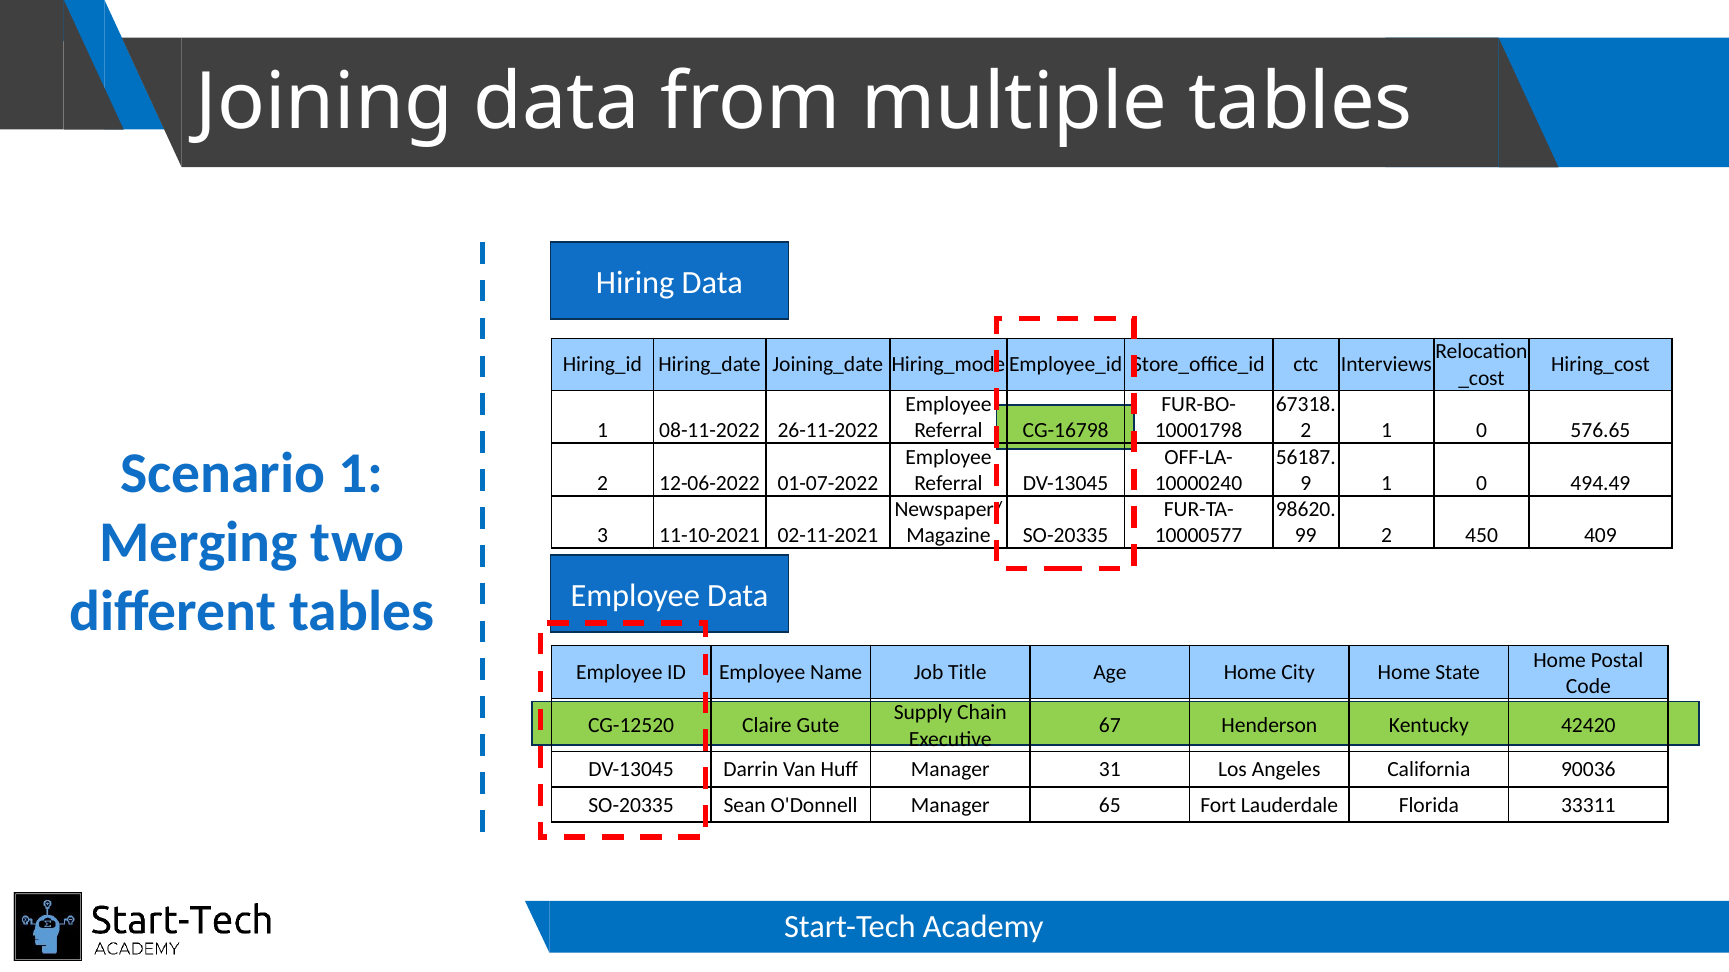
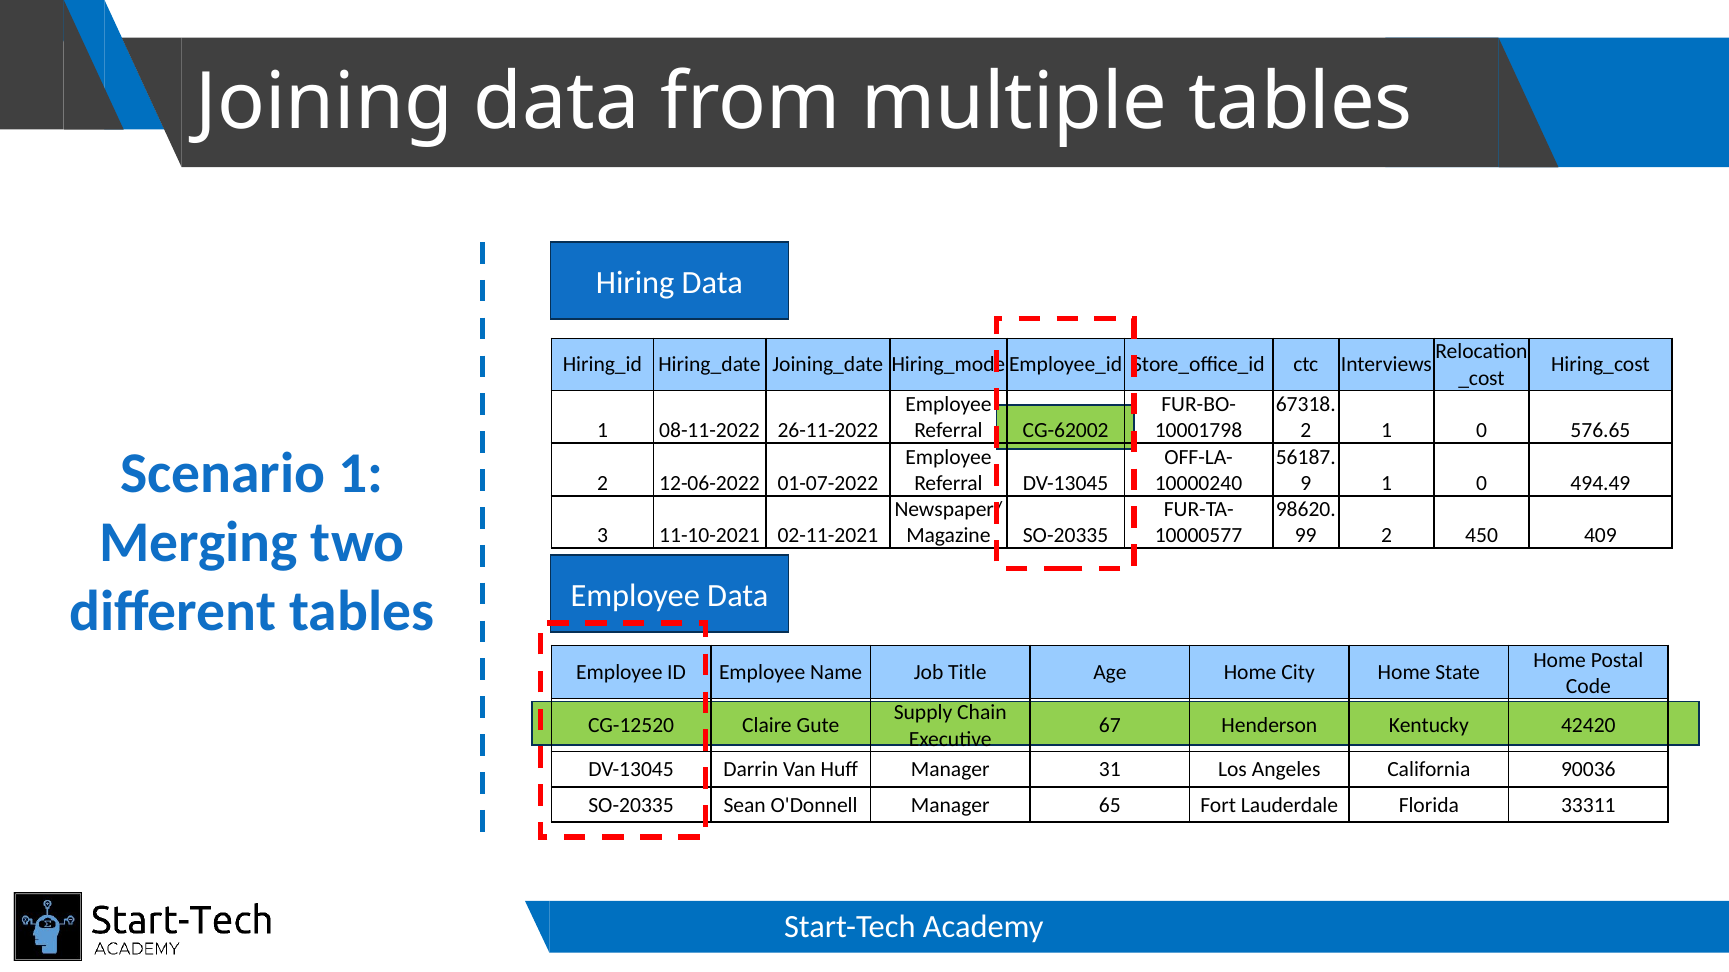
CG-16798: CG-16798 -> CG-62002
